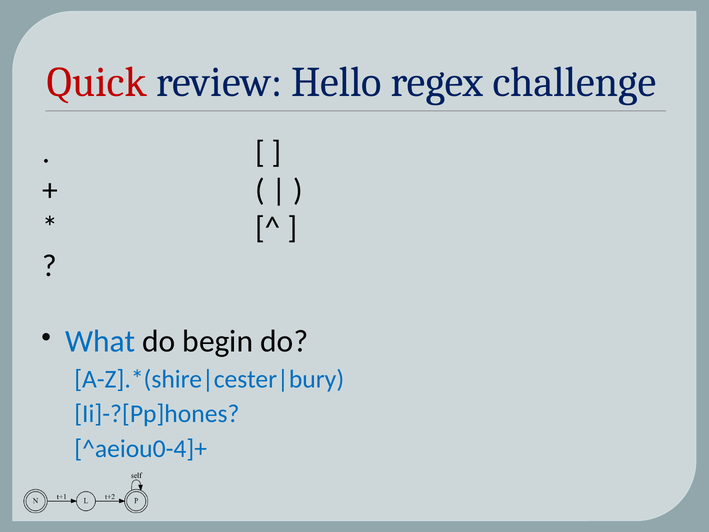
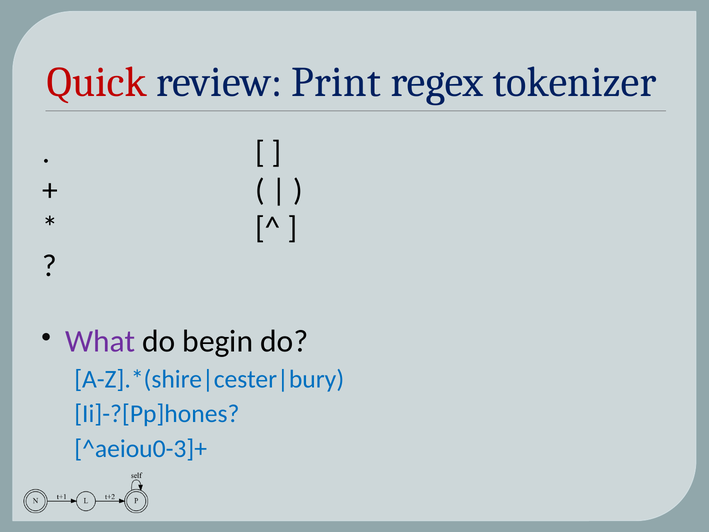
Hello: Hello -> Print
challenge: challenge -> tokenizer
What colour: blue -> purple
^aeiou0-4]+: ^aeiou0-4]+ -> ^aeiou0-3]+
